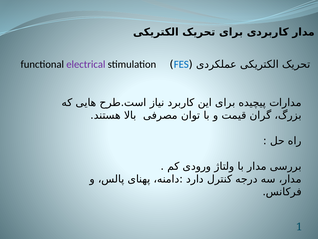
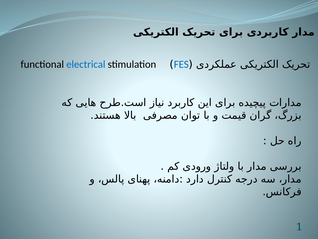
electrical colour: purple -> blue
